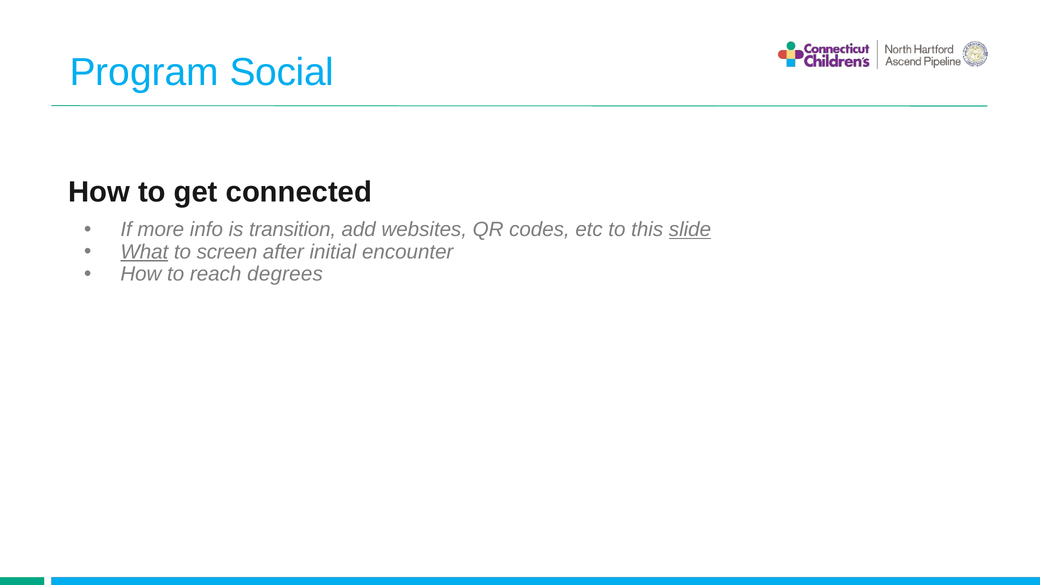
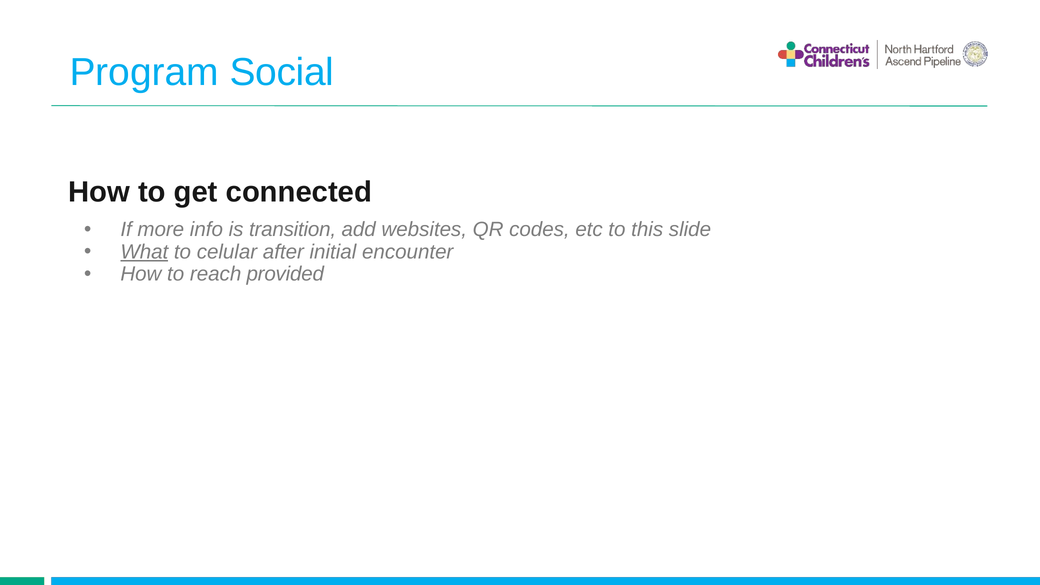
slide underline: present -> none
screen: screen -> celular
degrees: degrees -> provided
